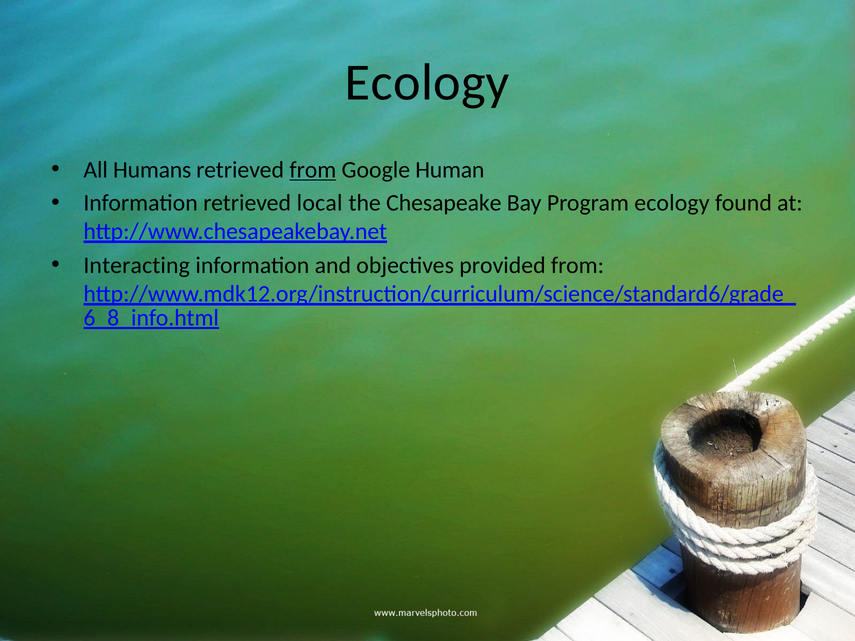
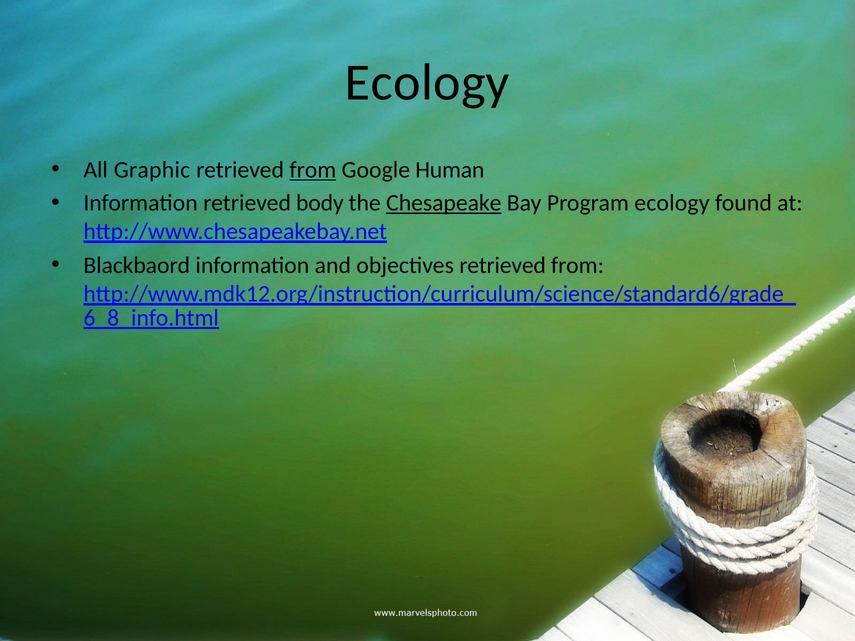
Humans: Humans -> Graphic
local: local -> body
Chesapeake underline: none -> present
Interacting: Interacting -> Blackbaord
objectives provided: provided -> retrieved
